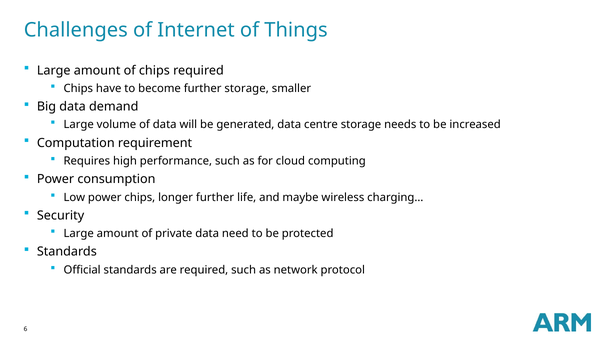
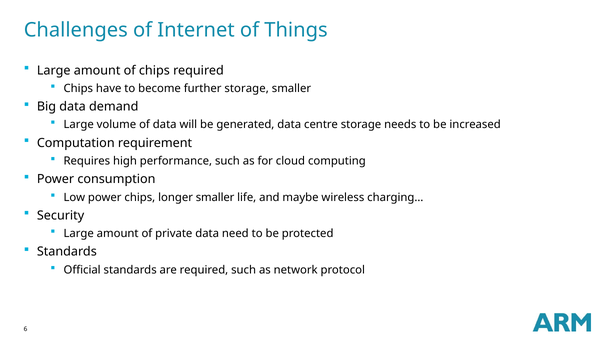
longer further: further -> smaller
